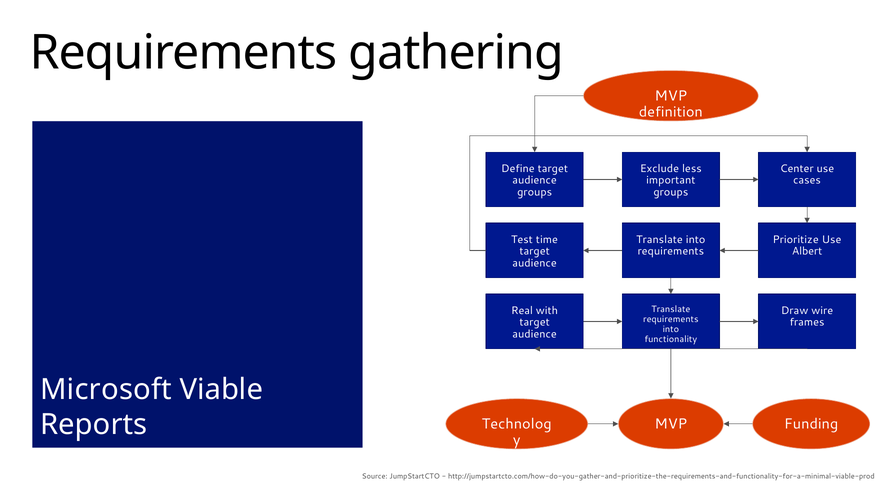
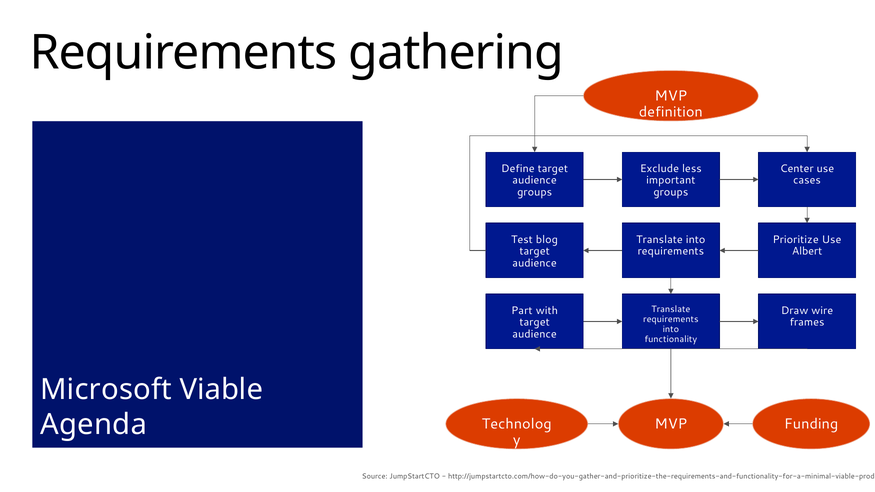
time: time -> blog
Real: Real -> Part
Reports: Reports -> Agenda
